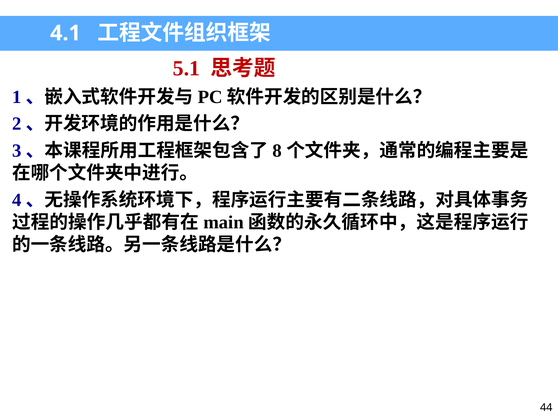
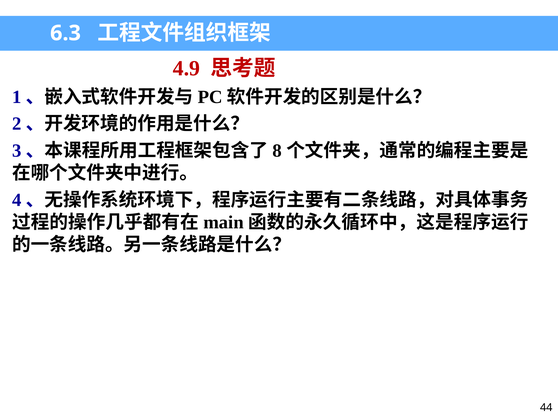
4.1: 4.1 -> 6.3
5.1: 5.1 -> 4.9
